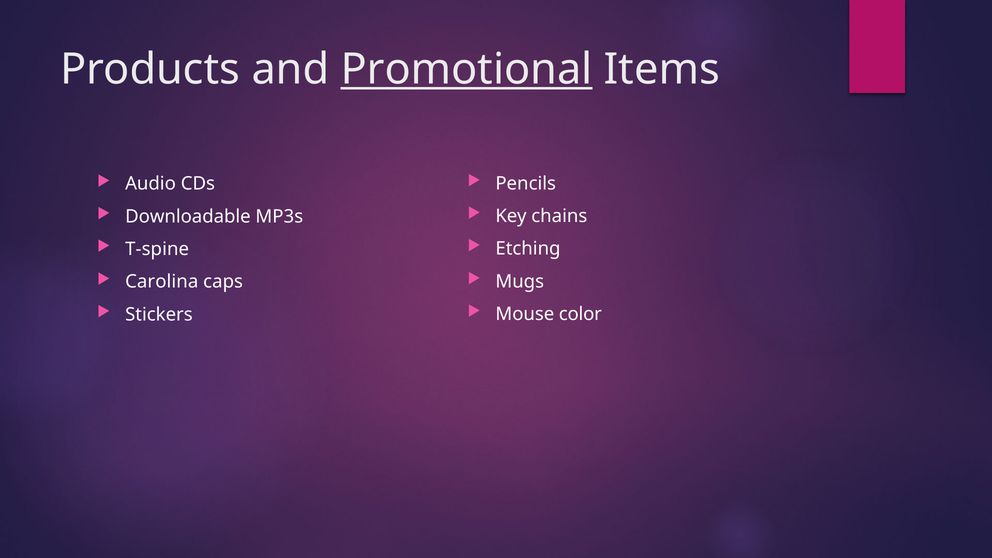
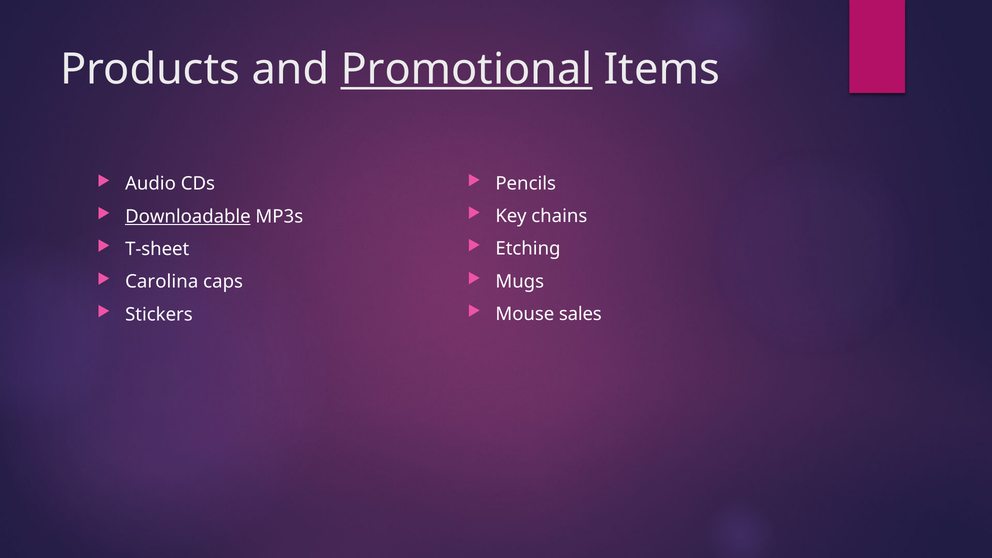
Downloadable underline: none -> present
T-spine: T-spine -> T-sheet
color: color -> sales
